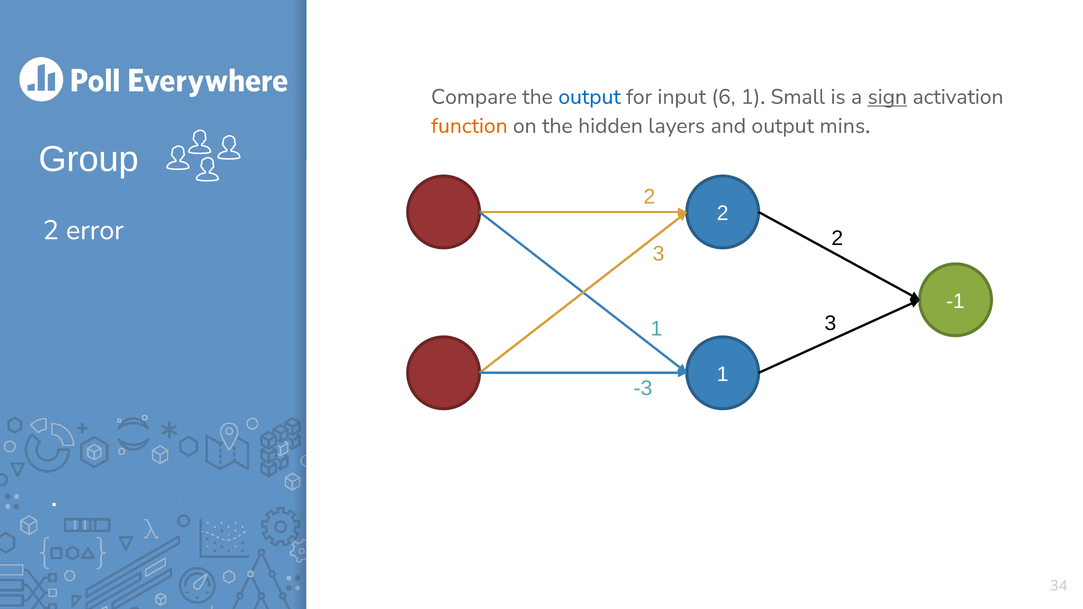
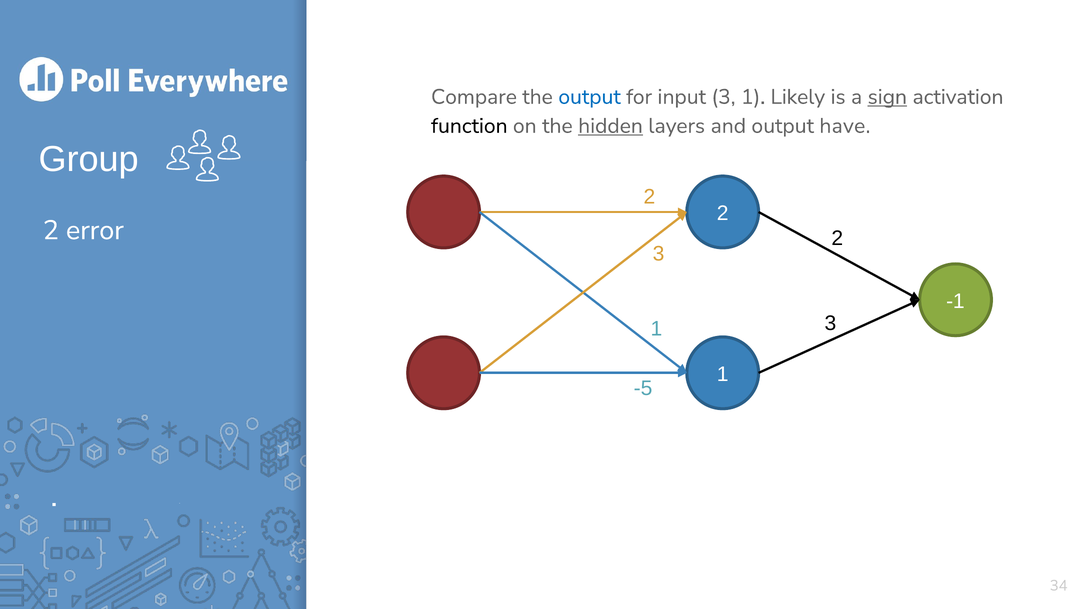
input 6: 6 -> 3
Small: Small -> Likely
function colour: orange -> black
hidden underline: none -> present
mins: mins -> have
-3: -3 -> -5
